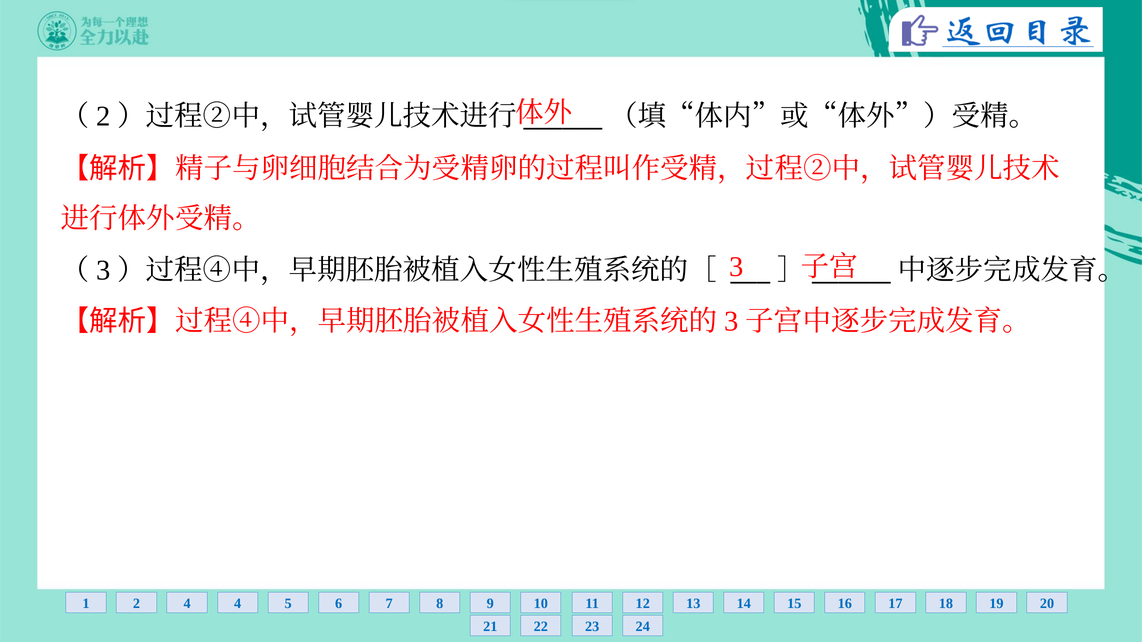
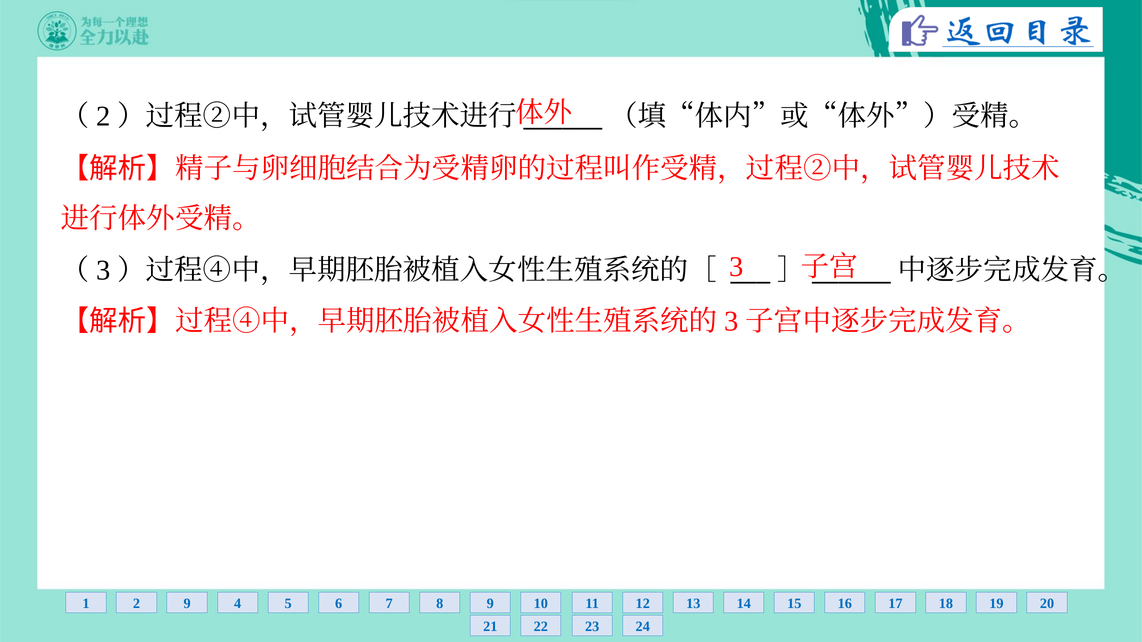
4 at (187, 604): 4 -> 9
